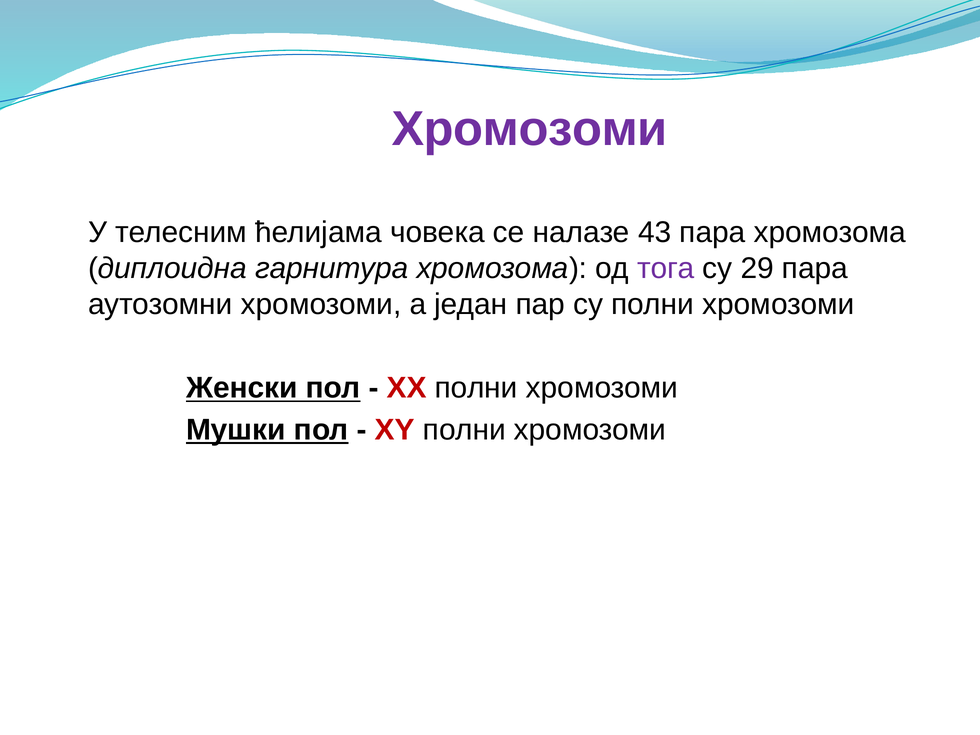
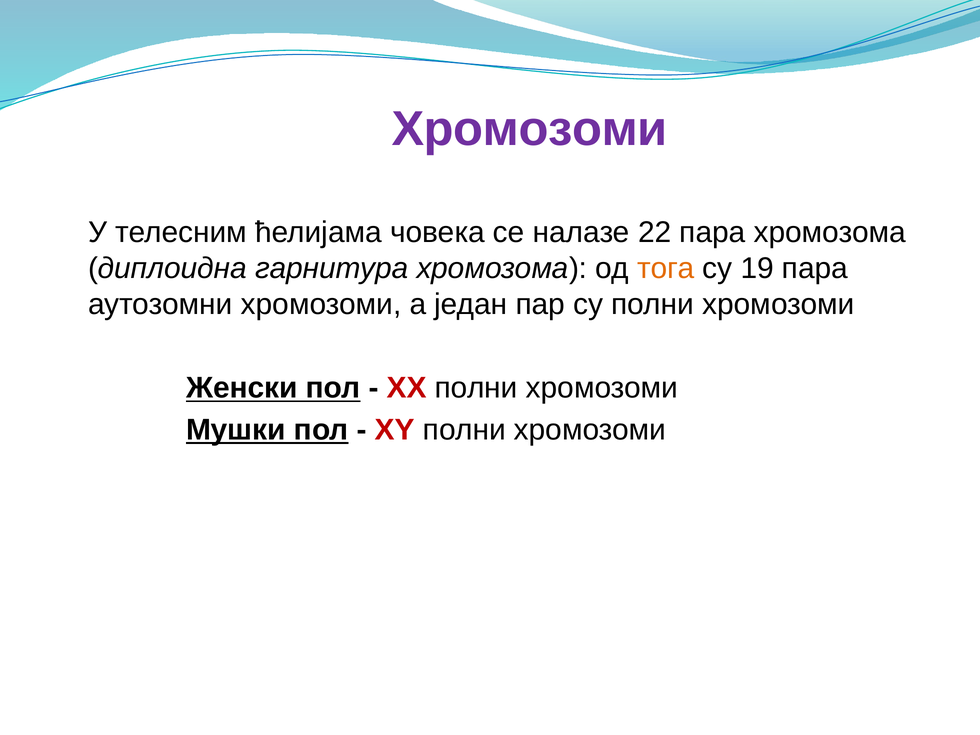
43: 43 -> 22
тога colour: purple -> orange
29: 29 -> 19
